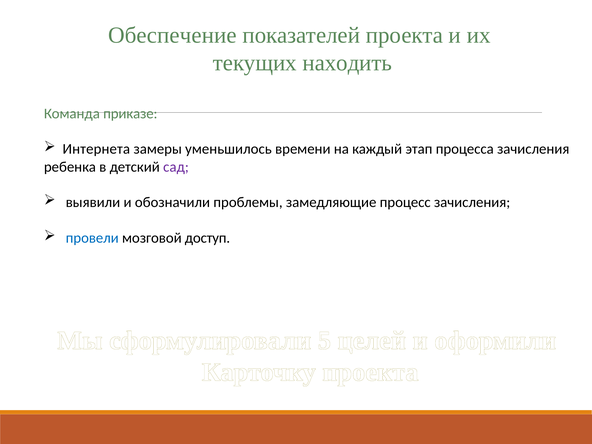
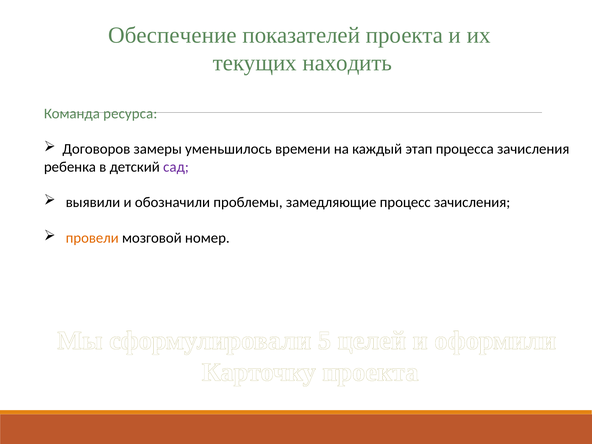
приказе: приказе -> ресурса
Интернета: Интернета -> Договоров
провели colour: blue -> orange
доступ: доступ -> номер
